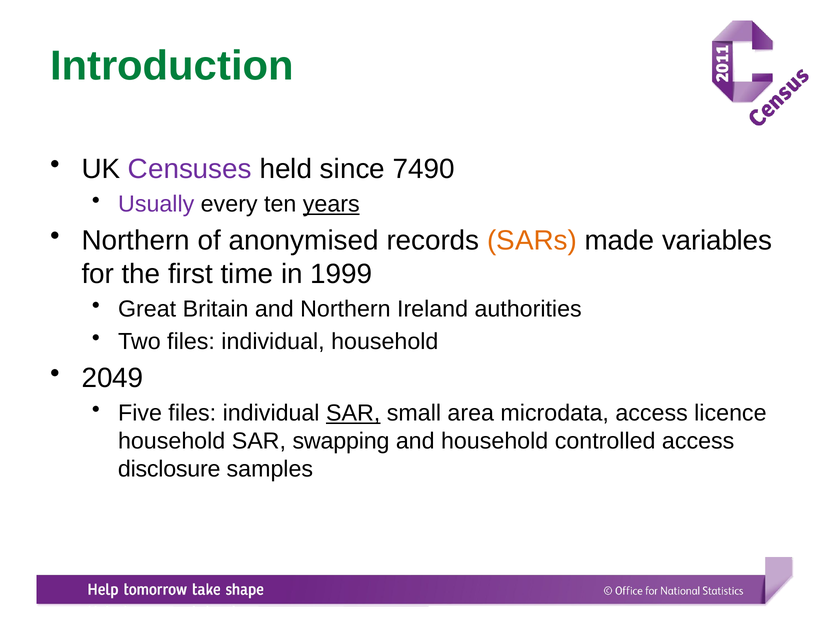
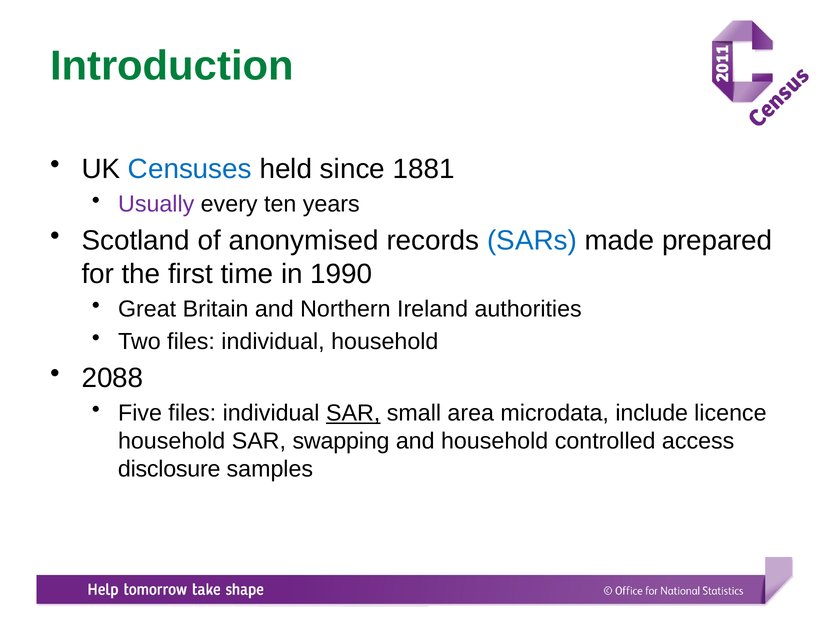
Censuses colour: purple -> blue
7490: 7490 -> 1881
years underline: present -> none
Northern at (136, 241): Northern -> Scotland
SARs colour: orange -> blue
variables: variables -> prepared
1999: 1999 -> 1990
2049: 2049 -> 2088
microdata access: access -> include
